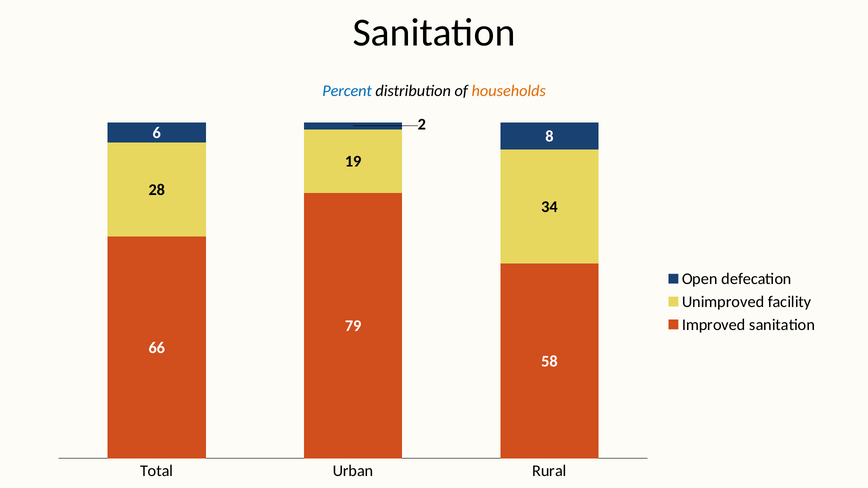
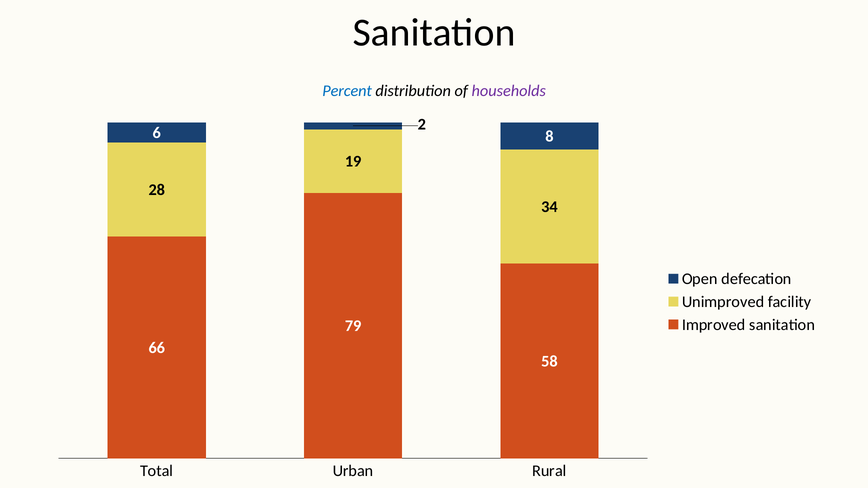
households colour: orange -> purple
